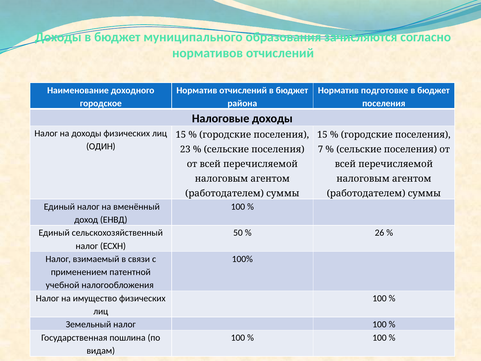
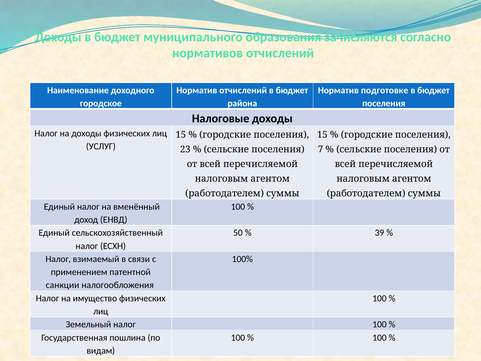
ОДИН: ОДИН -> УСЛУГ
26: 26 -> 39
учебной: учебной -> санкции
